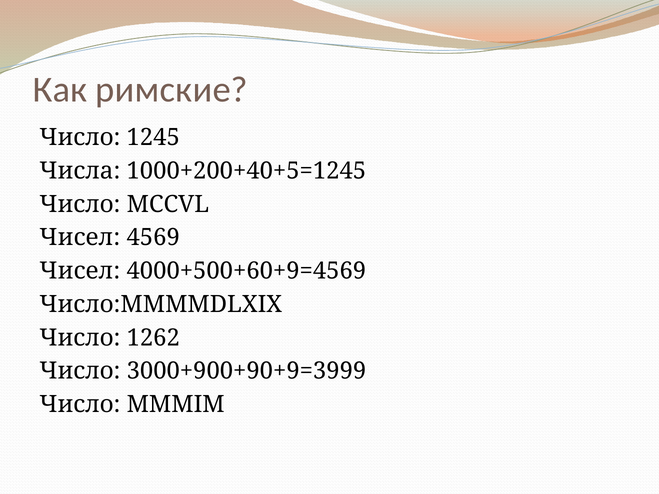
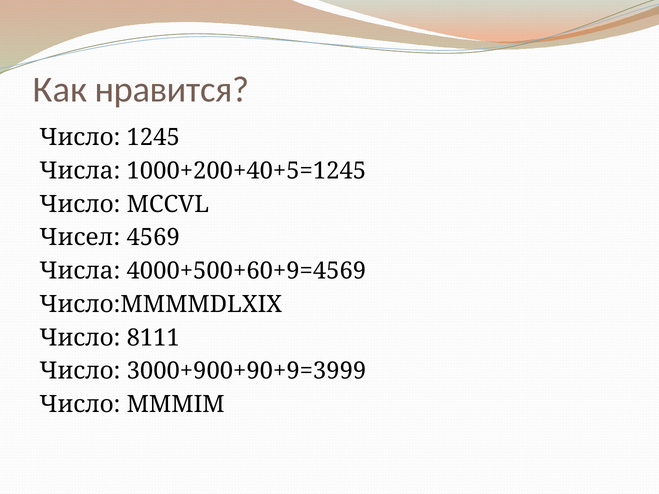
римские: римские -> нравится
Чисел at (80, 271): Чисел -> Числа
1262: 1262 -> 8111
